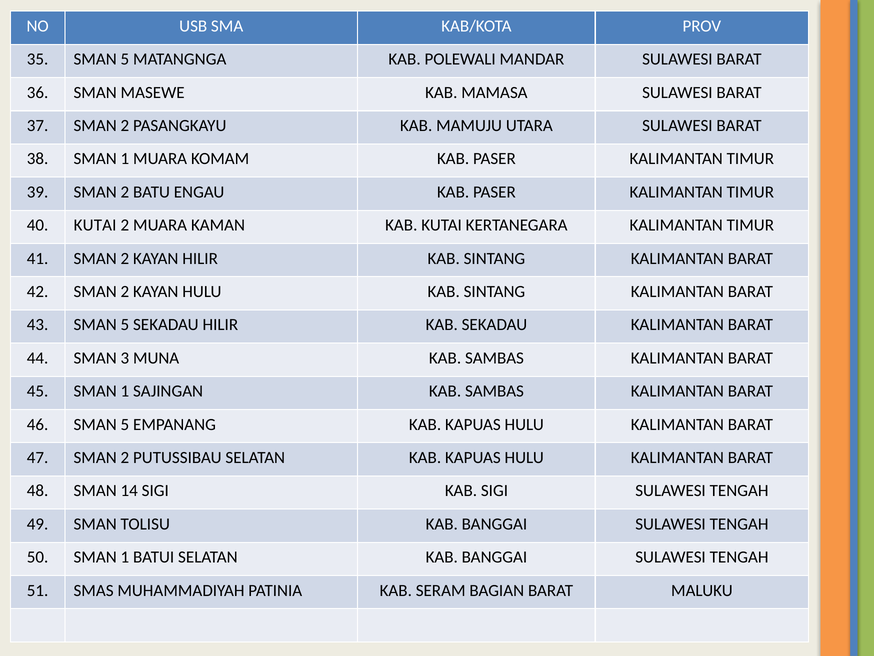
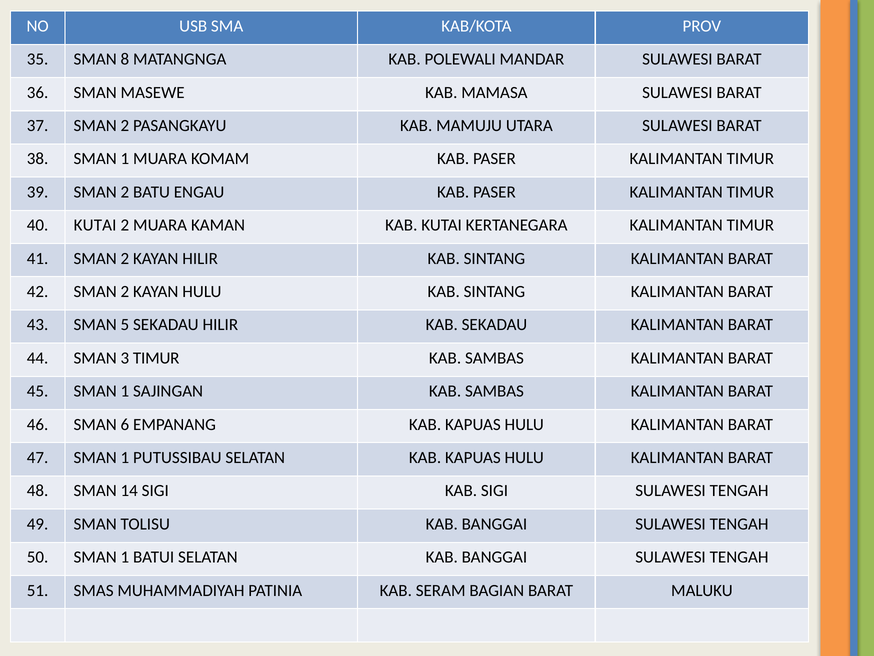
35 SMAN 5: 5 -> 8
3 MUNA: MUNA -> TIMUR
46 SMAN 5: 5 -> 6
47 SMAN 2: 2 -> 1
